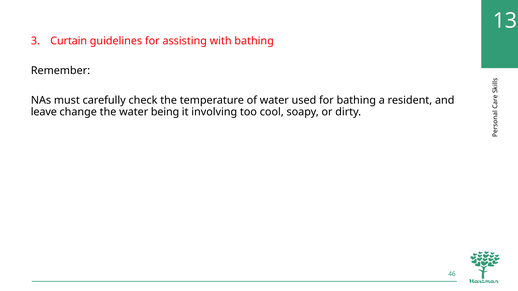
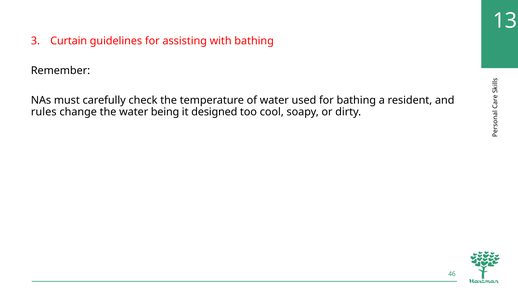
leave: leave -> rules
involving: involving -> designed
